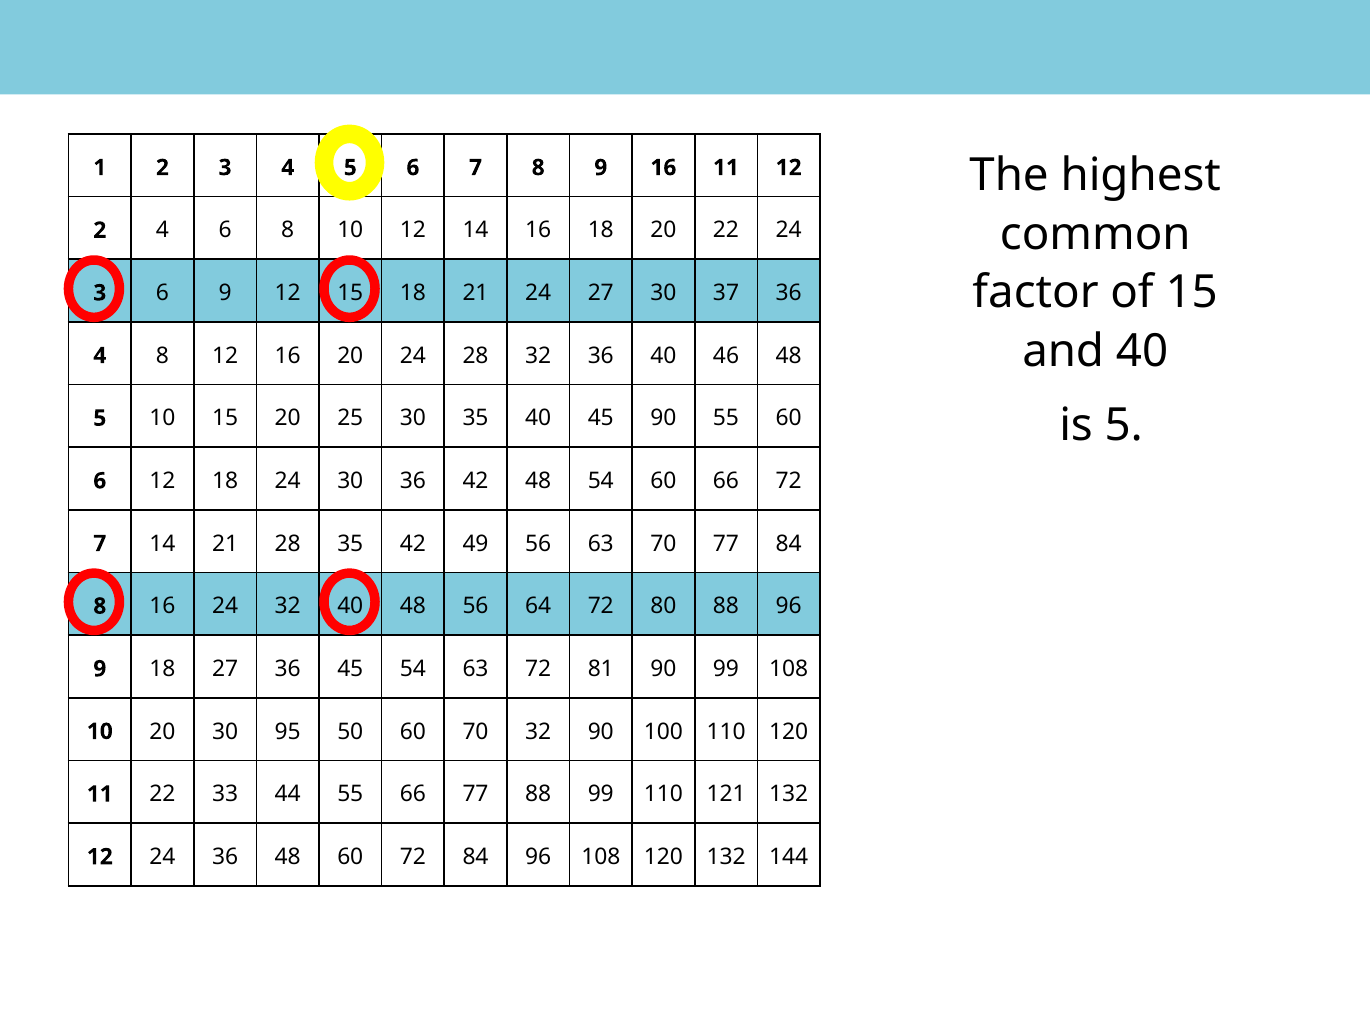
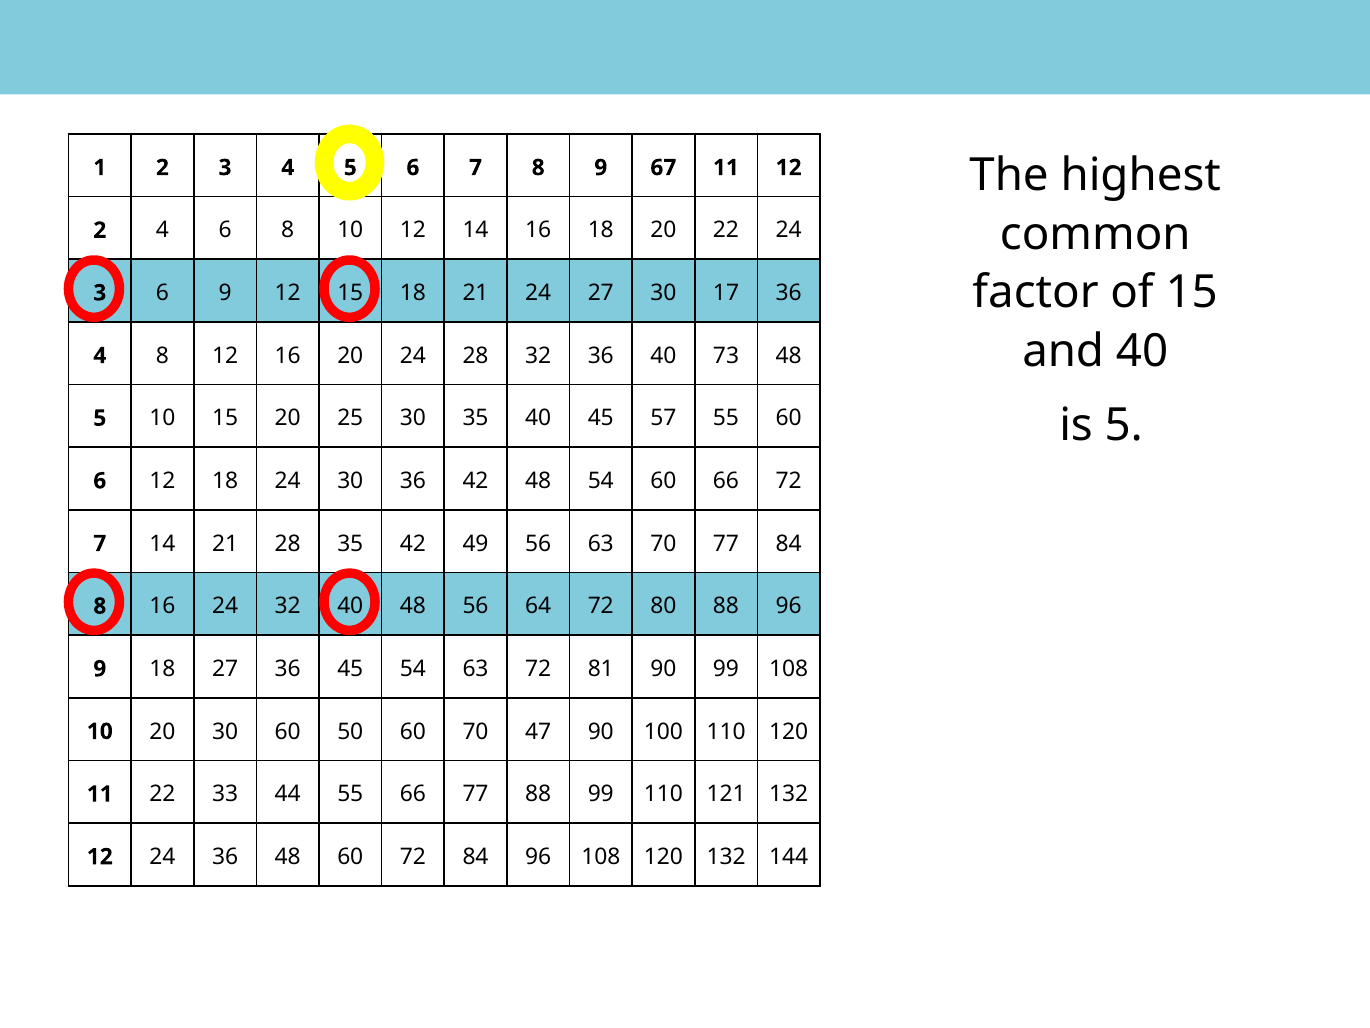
9 16: 16 -> 67
37: 37 -> 17
46: 46 -> 73
45 90: 90 -> 57
30 95: 95 -> 60
70 32: 32 -> 47
